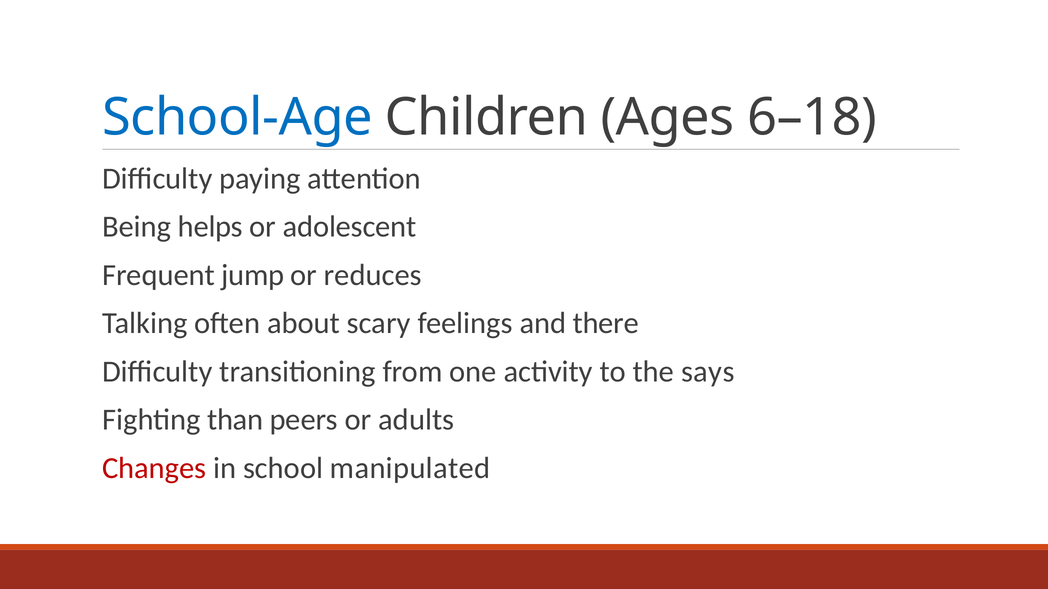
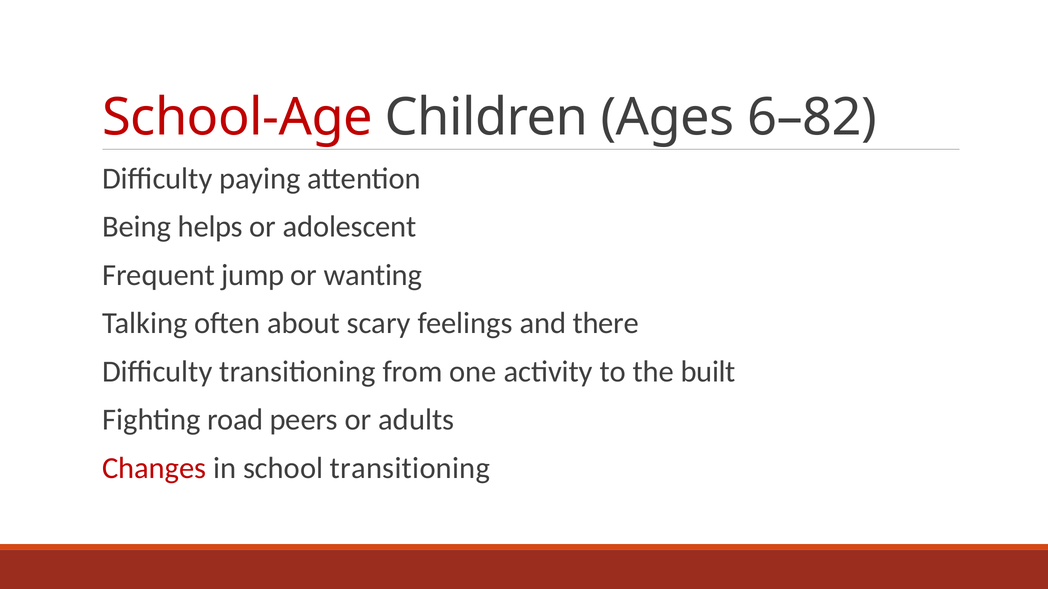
School-Age colour: blue -> red
6–18: 6–18 -> 6–82
reduces: reduces -> wanting
says: says -> built
than: than -> road
school manipulated: manipulated -> transitioning
